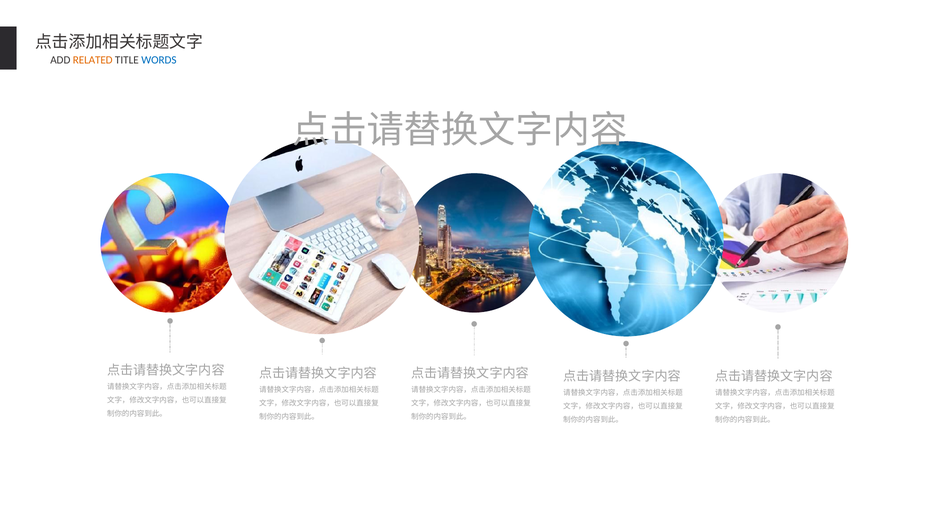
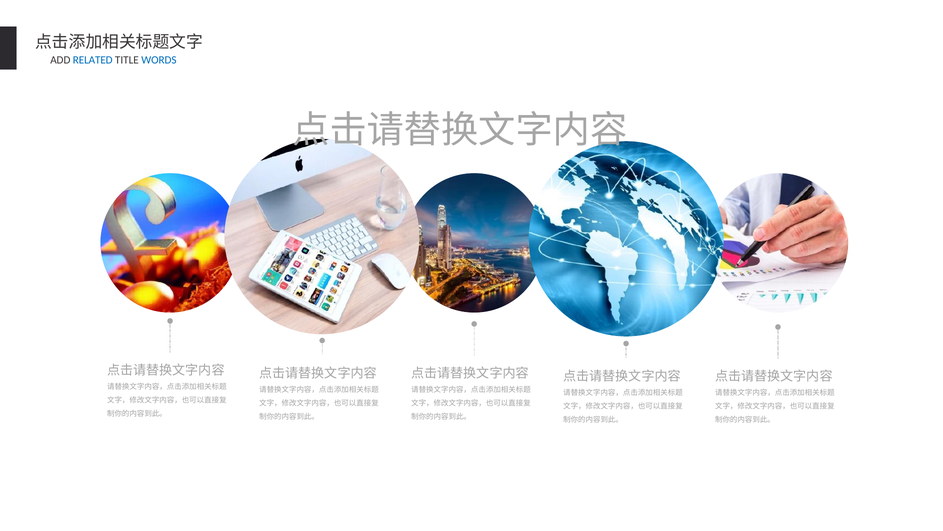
RELATED colour: orange -> blue
